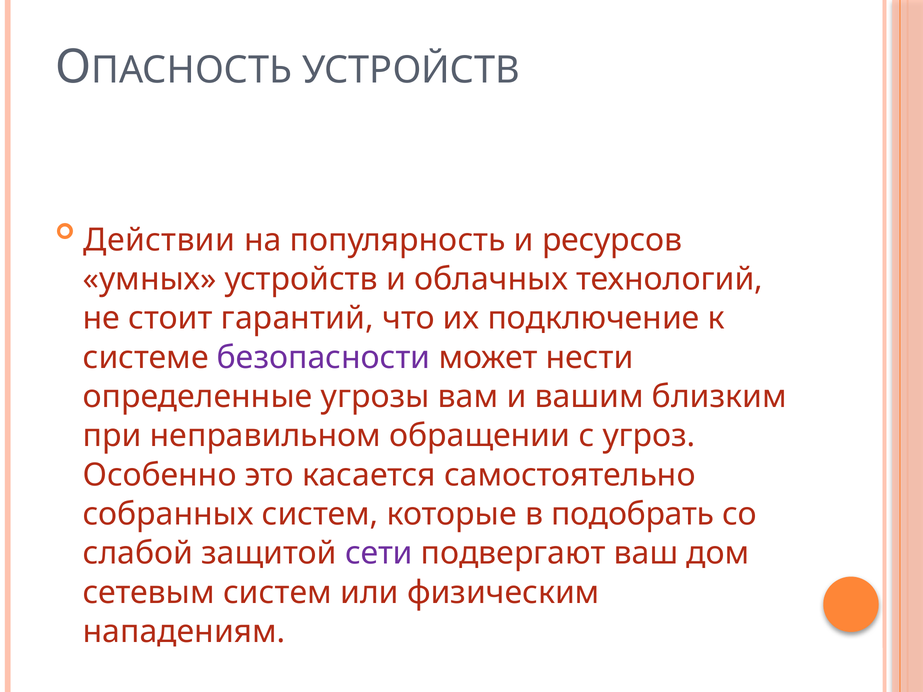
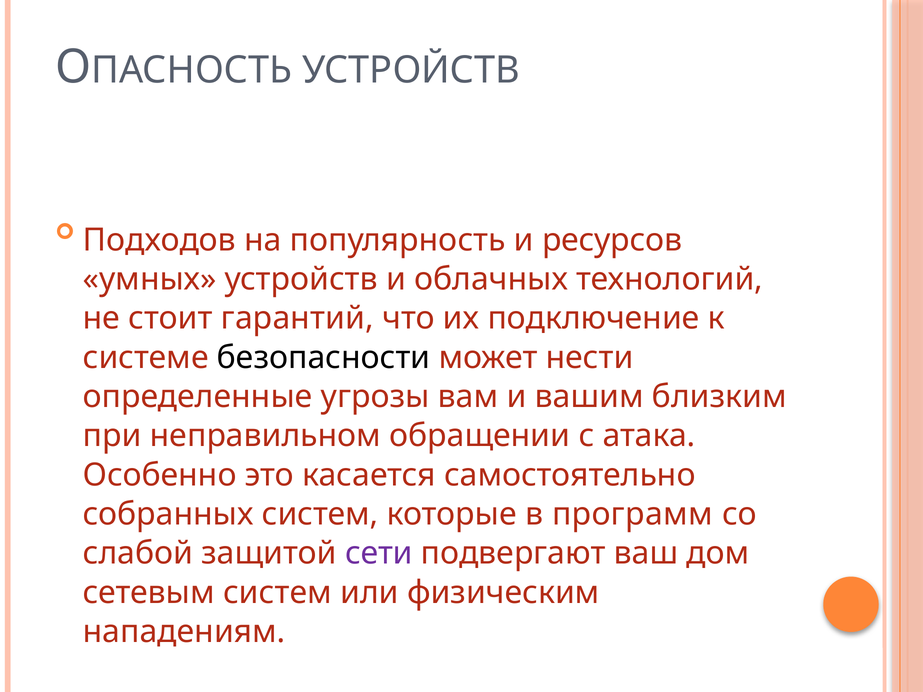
Действии: Действии -> Подходов
безопасности colour: purple -> black
угроз: угроз -> атака
подобрать: подобрать -> программ
